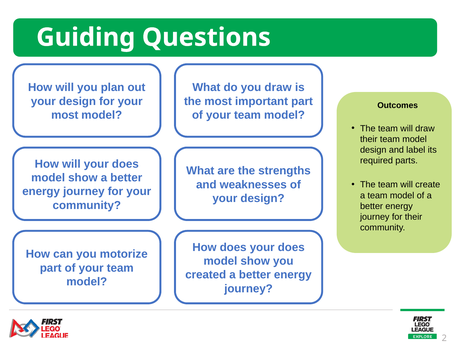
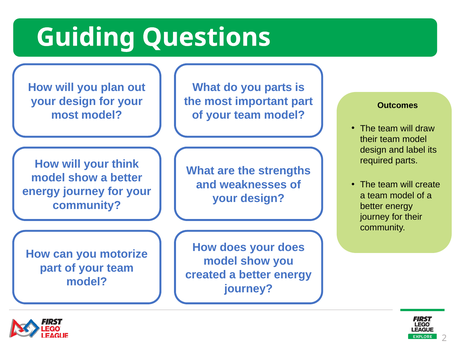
you draw: draw -> parts
will your does: does -> think
